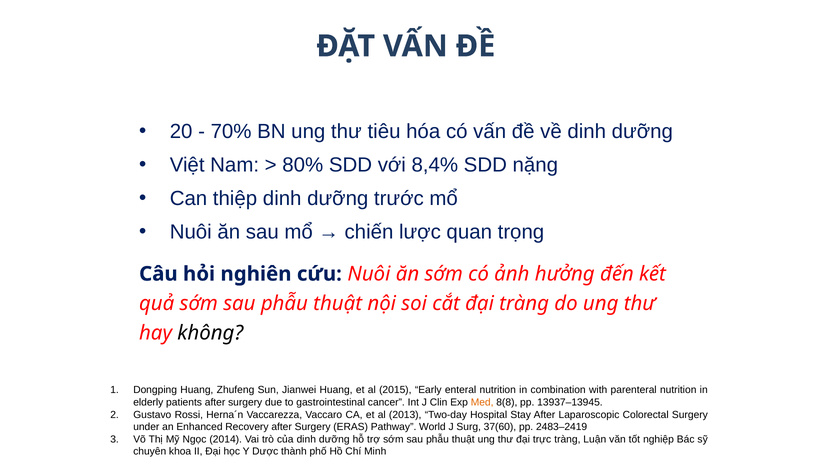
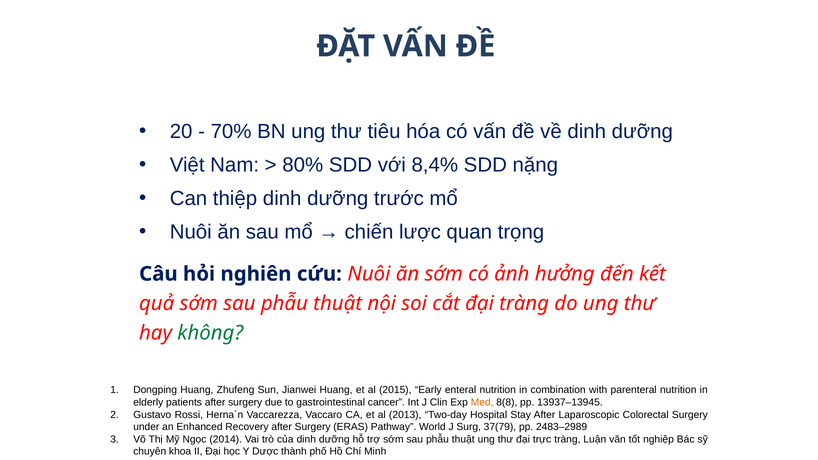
không colour: black -> green
37(60: 37(60 -> 37(79
2483–2419: 2483–2419 -> 2483–2989
